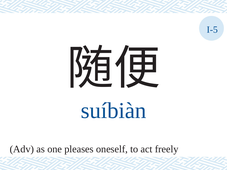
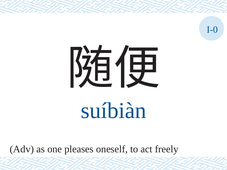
I-5: I-5 -> I-0
